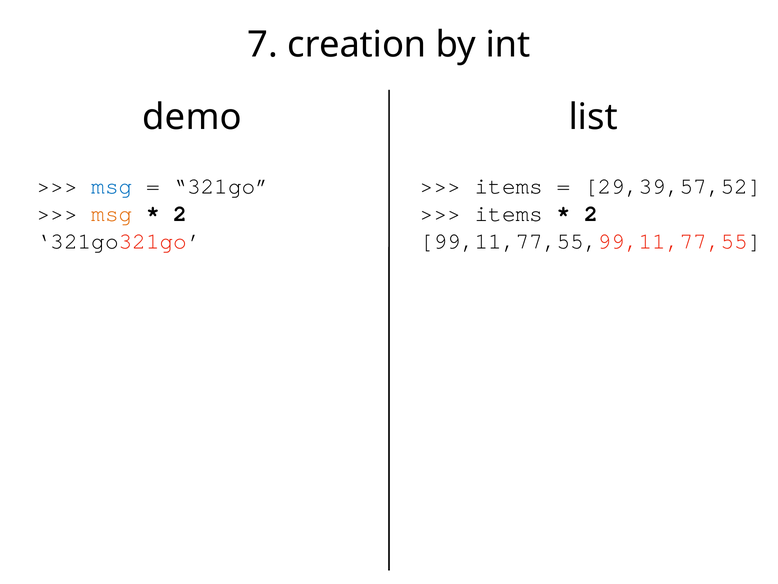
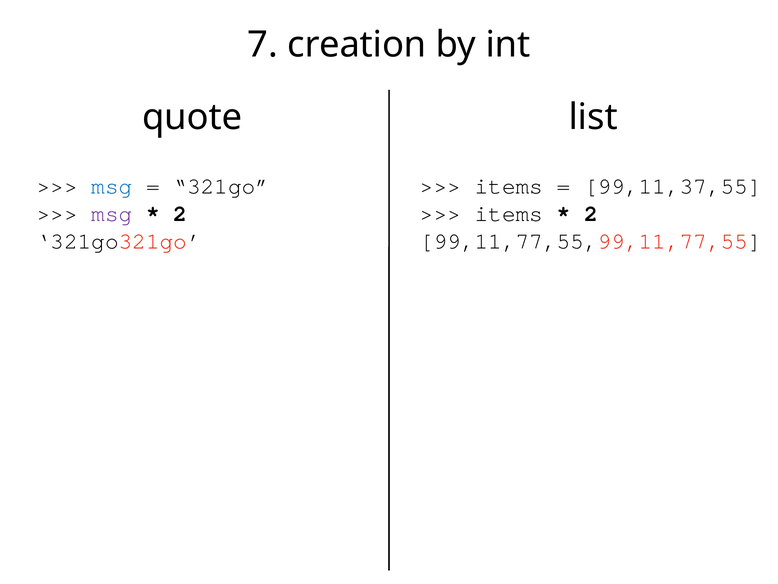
demo: demo -> quote
29,39,57,52: 29,39,57,52 -> 99,11,37,55
msg at (112, 214) colour: orange -> purple
